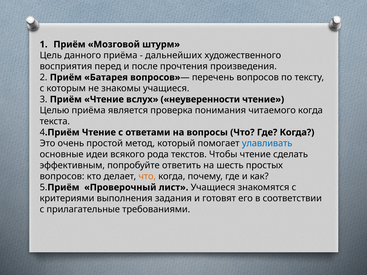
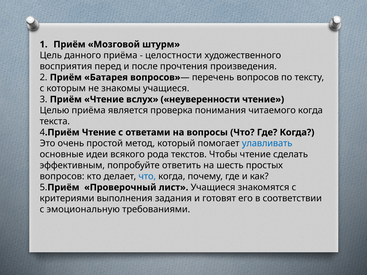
дальнейших: дальнейших -> целостности
что at (147, 177) colour: orange -> blue
прилагательные: прилагательные -> эмоциональную
